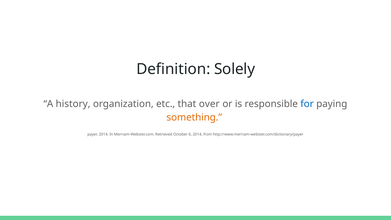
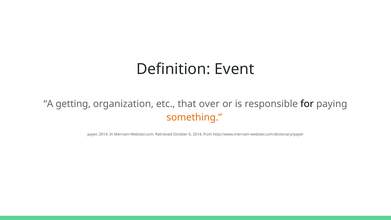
Solely: Solely -> Event
history: history -> getting
for colour: blue -> black
